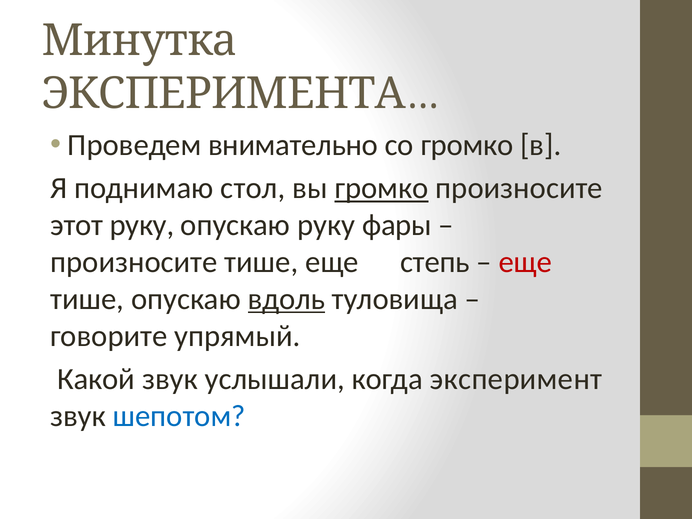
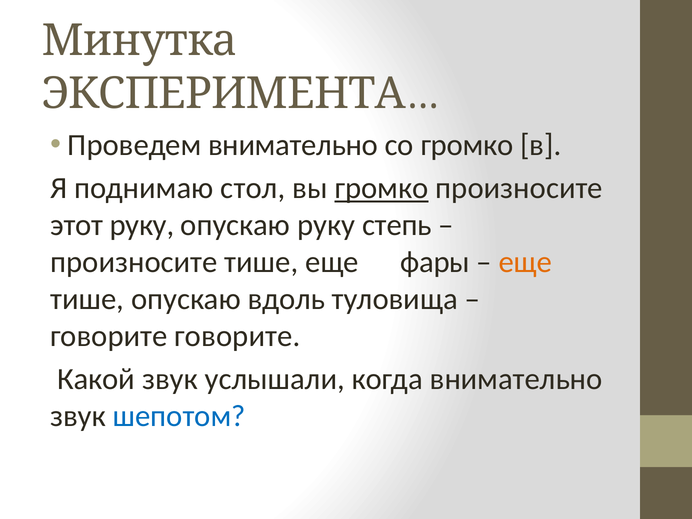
фары: фары -> степь
степь: степь -> фары
еще at (526, 262) colour: red -> orange
вдоль underline: present -> none
говорите упрямый: упрямый -> говорите
когда эксперимент: эксперимент -> внимательно
